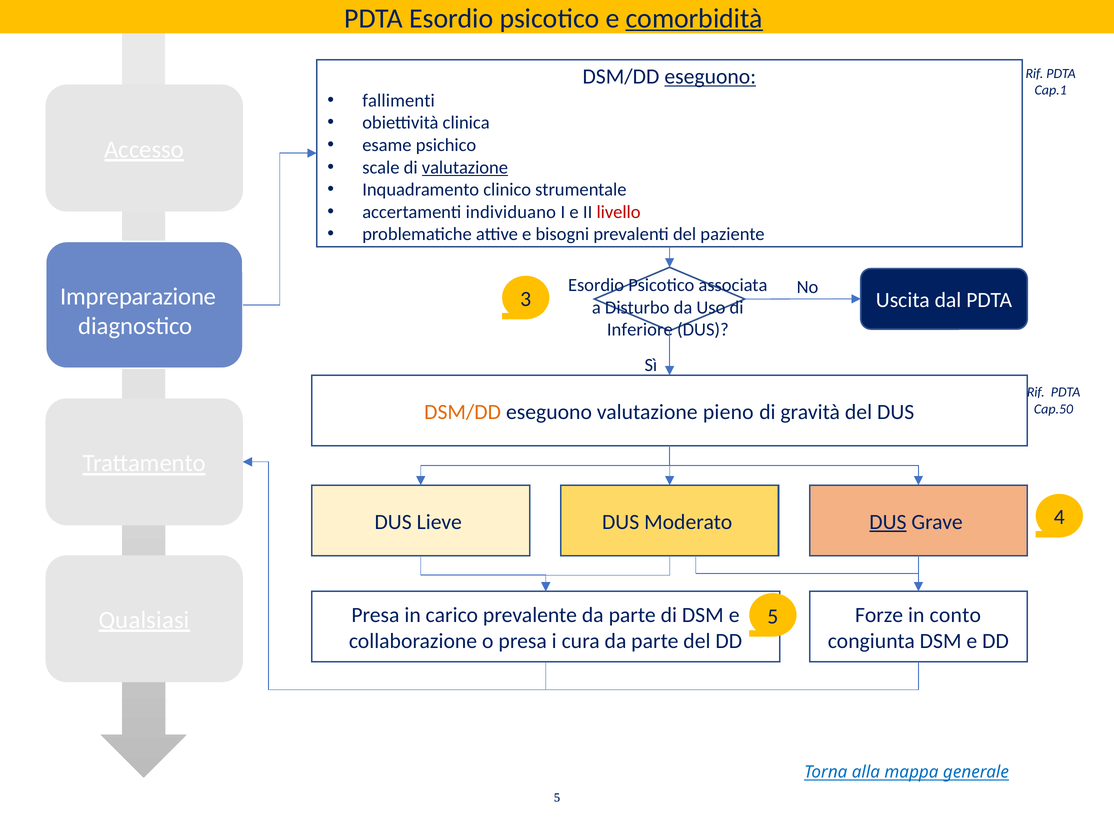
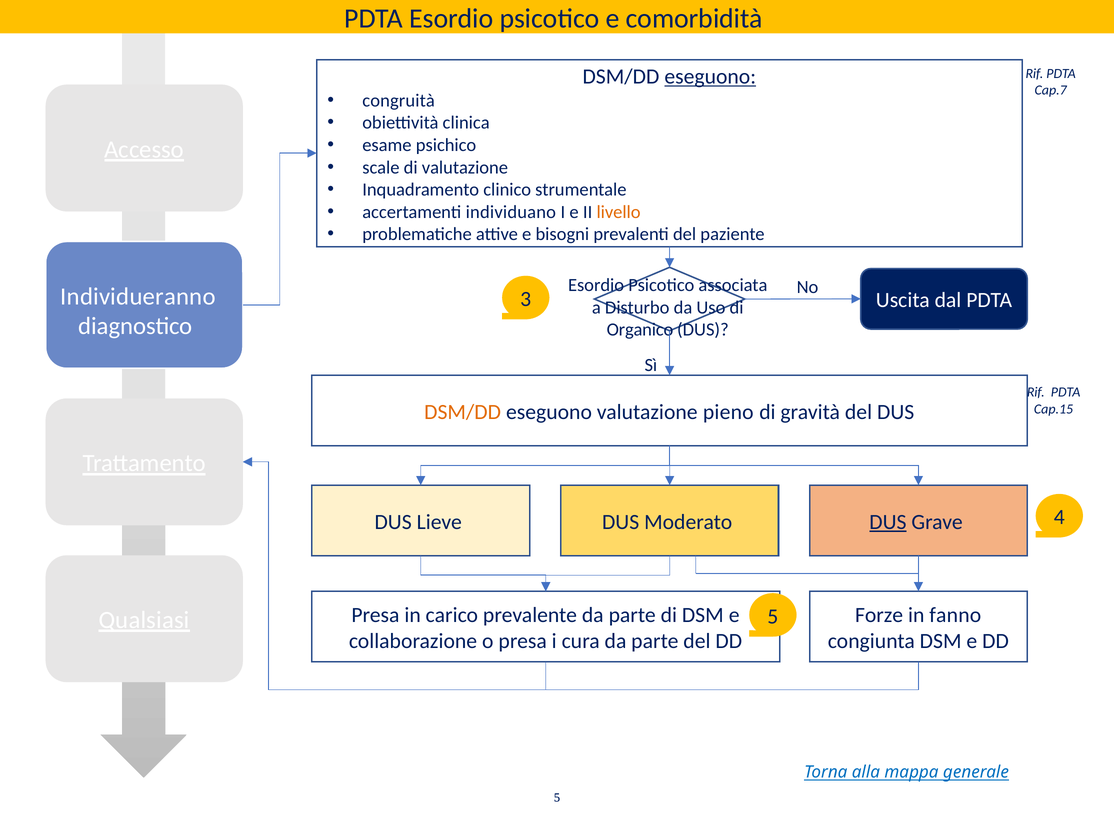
comorbidità underline: present -> none
Cap.1: Cap.1 -> Cap.7
fallimenti: fallimenti -> congruità
valutazione at (465, 167) underline: present -> none
livello colour: red -> orange
Impreparazione: Impreparazione -> Individueranno
Inferiore: Inferiore -> Organico
Cap.50: Cap.50 -> Cap.15
conto: conto -> fanno
